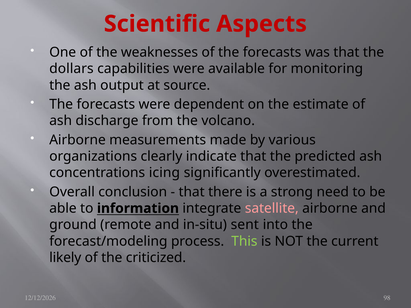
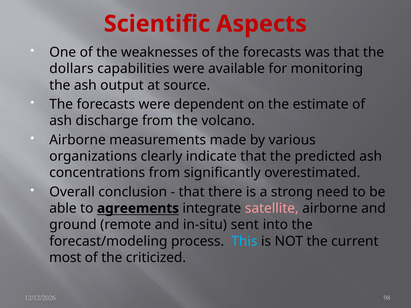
concentrations icing: icing -> from
information: information -> agreements
This colour: light green -> light blue
likely: likely -> most
